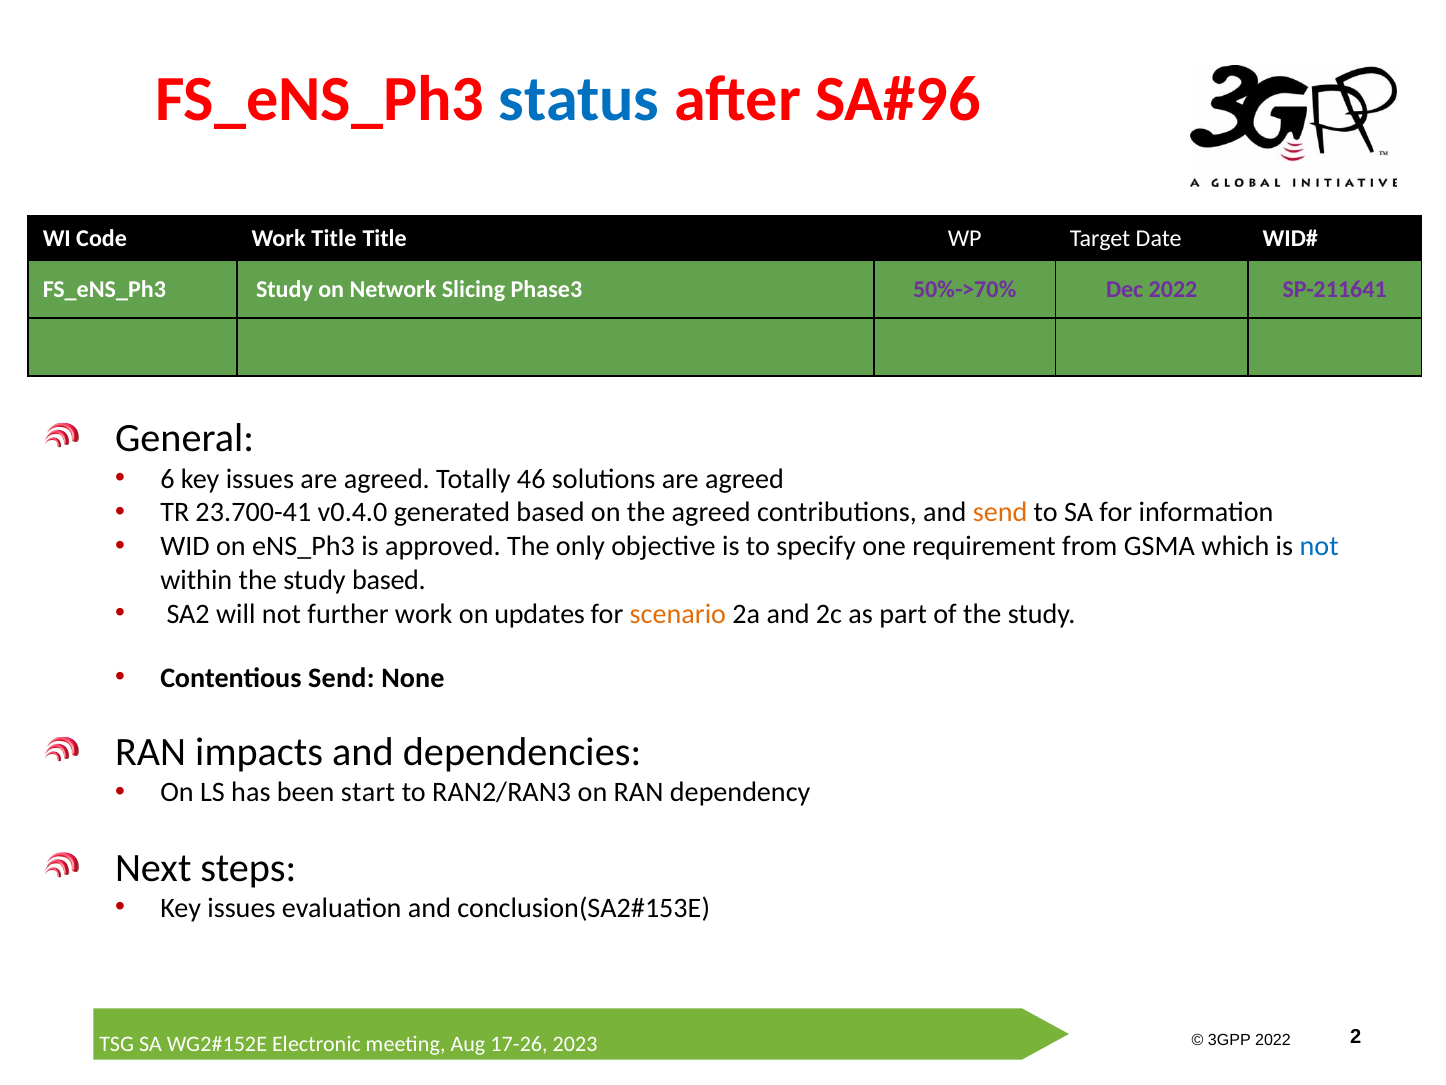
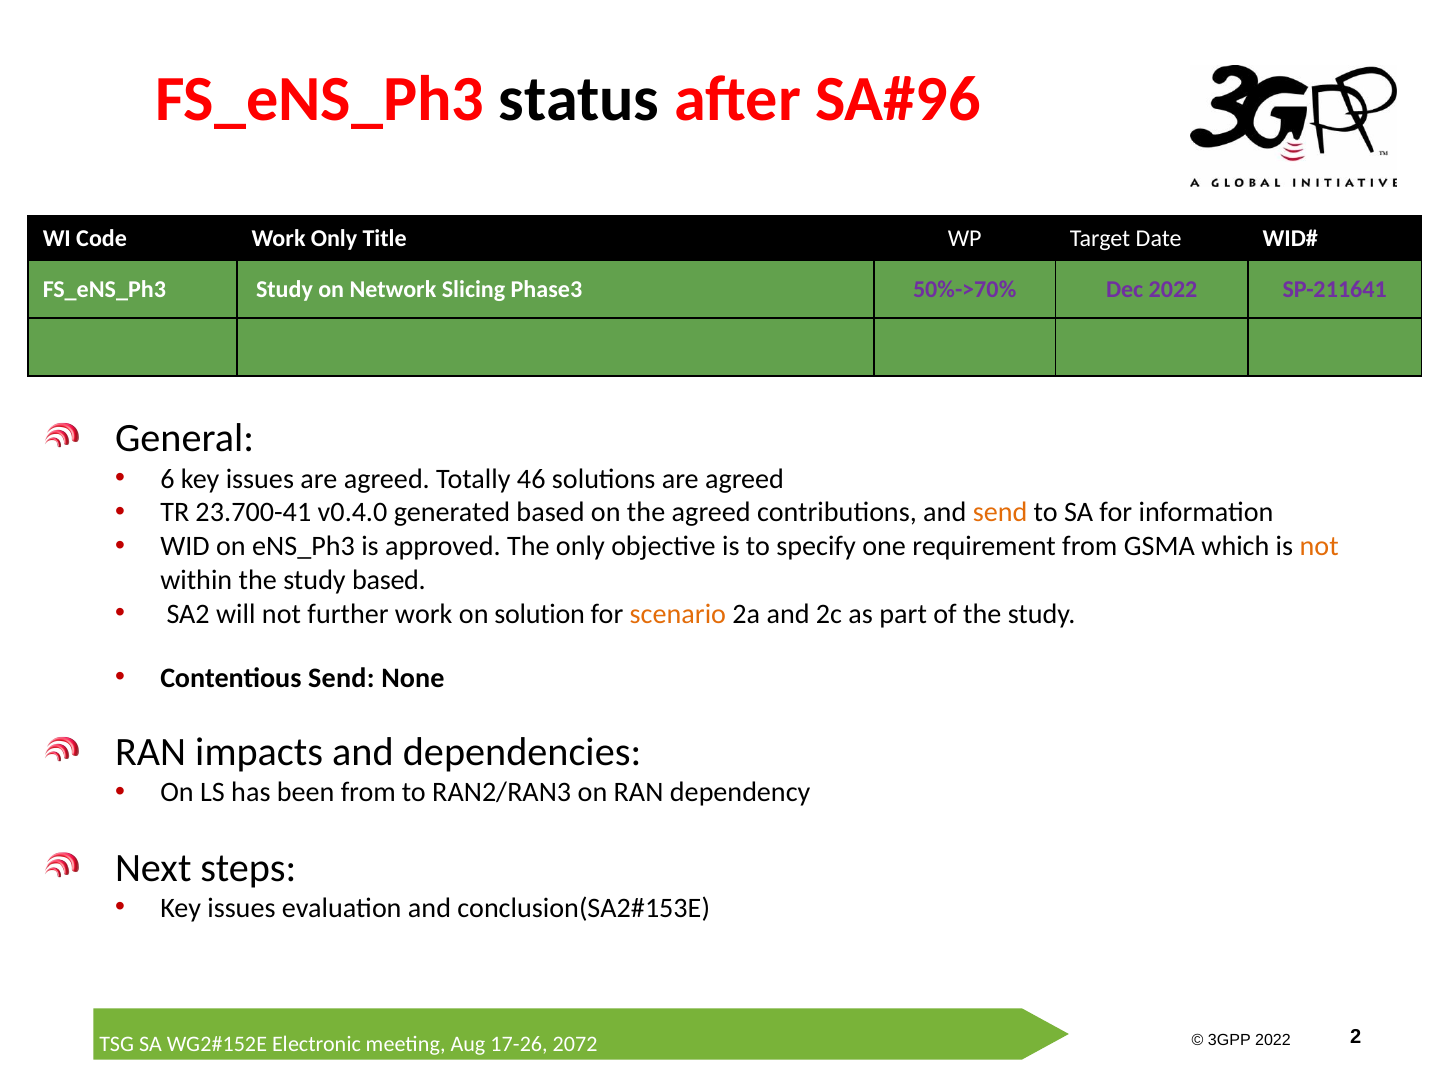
status colour: blue -> black
Work Title: Title -> Only
not at (1319, 546) colour: blue -> orange
updates: updates -> solution
been start: start -> from
2023: 2023 -> 2072
